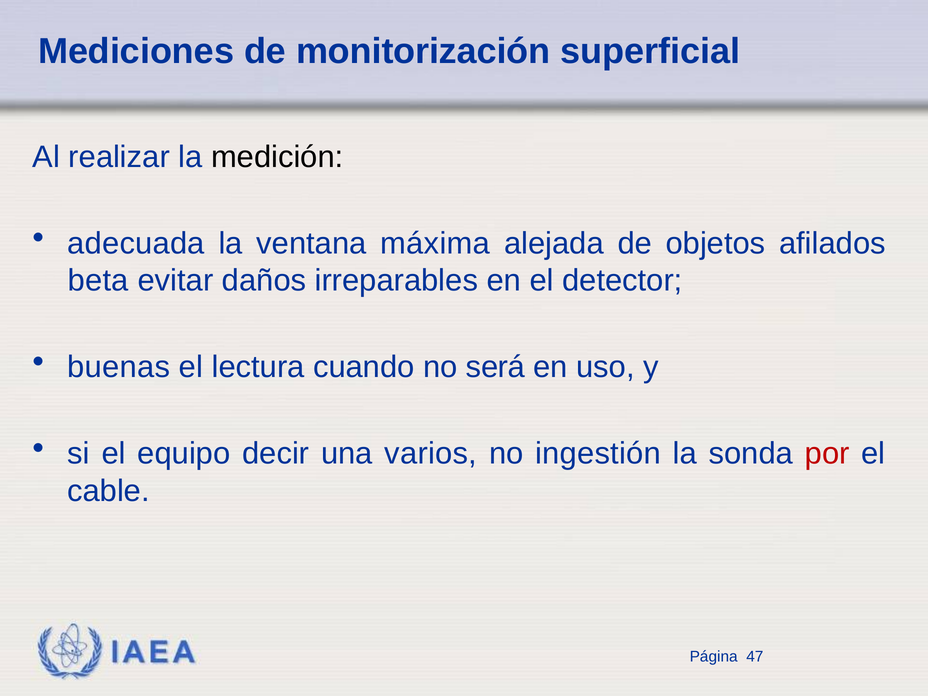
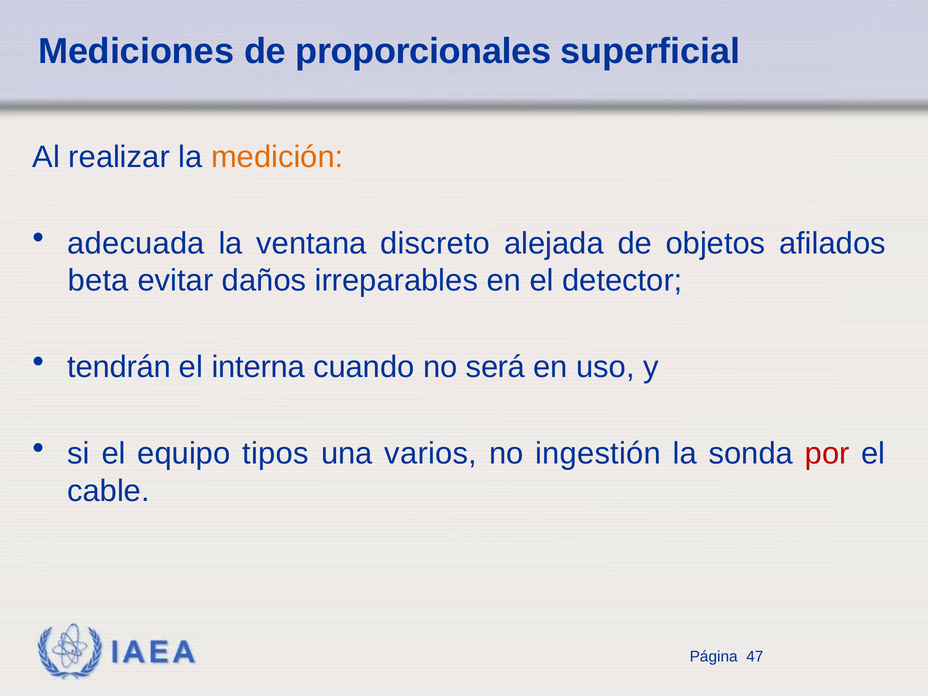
monitorización: monitorización -> proporcionales
medición colour: black -> orange
máxima: máxima -> discreto
buenas: buenas -> tendrán
lectura: lectura -> interna
decir: decir -> tipos
